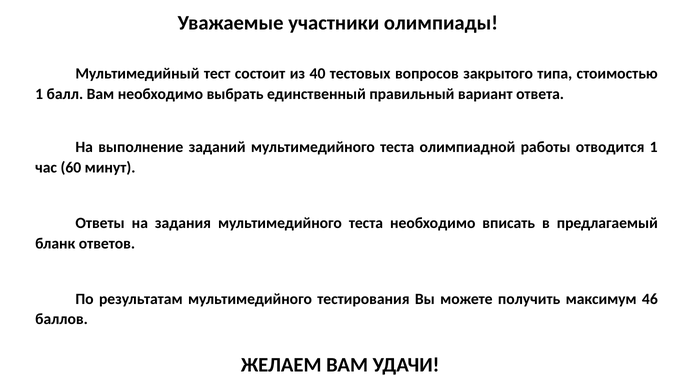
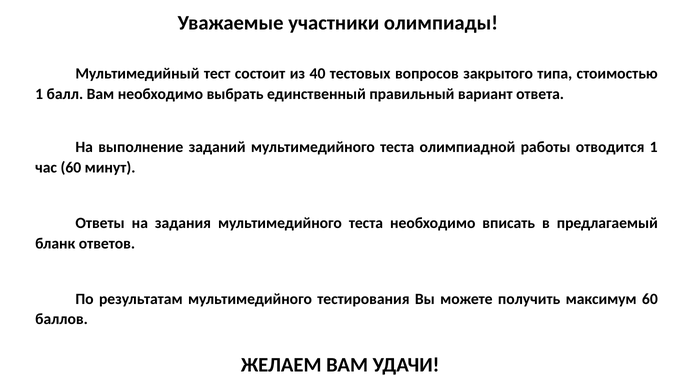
максимум 46: 46 -> 60
